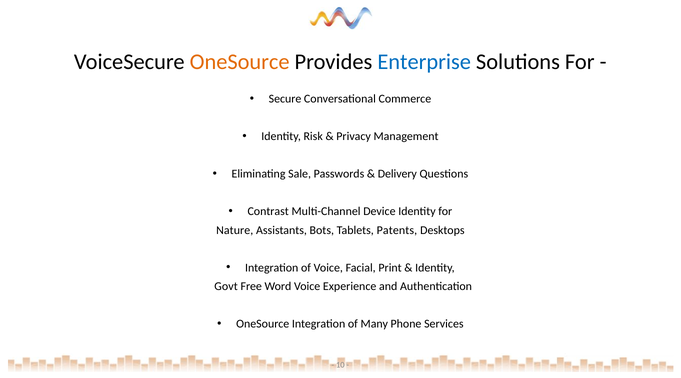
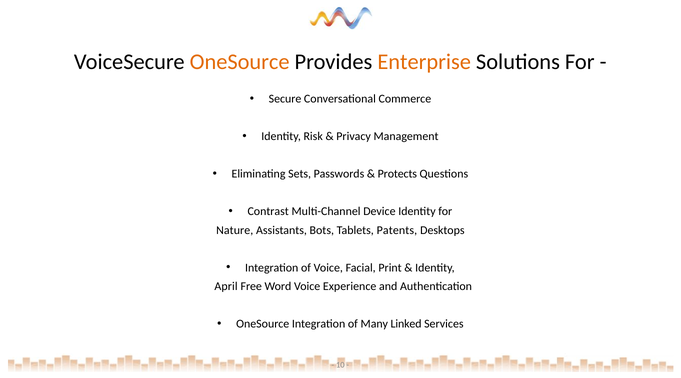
Enterprise colour: blue -> orange
Sale: Sale -> Sets
Delivery: Delivery -> Protects
Govt: Govt -> April
Phone: Phone -> Linked
